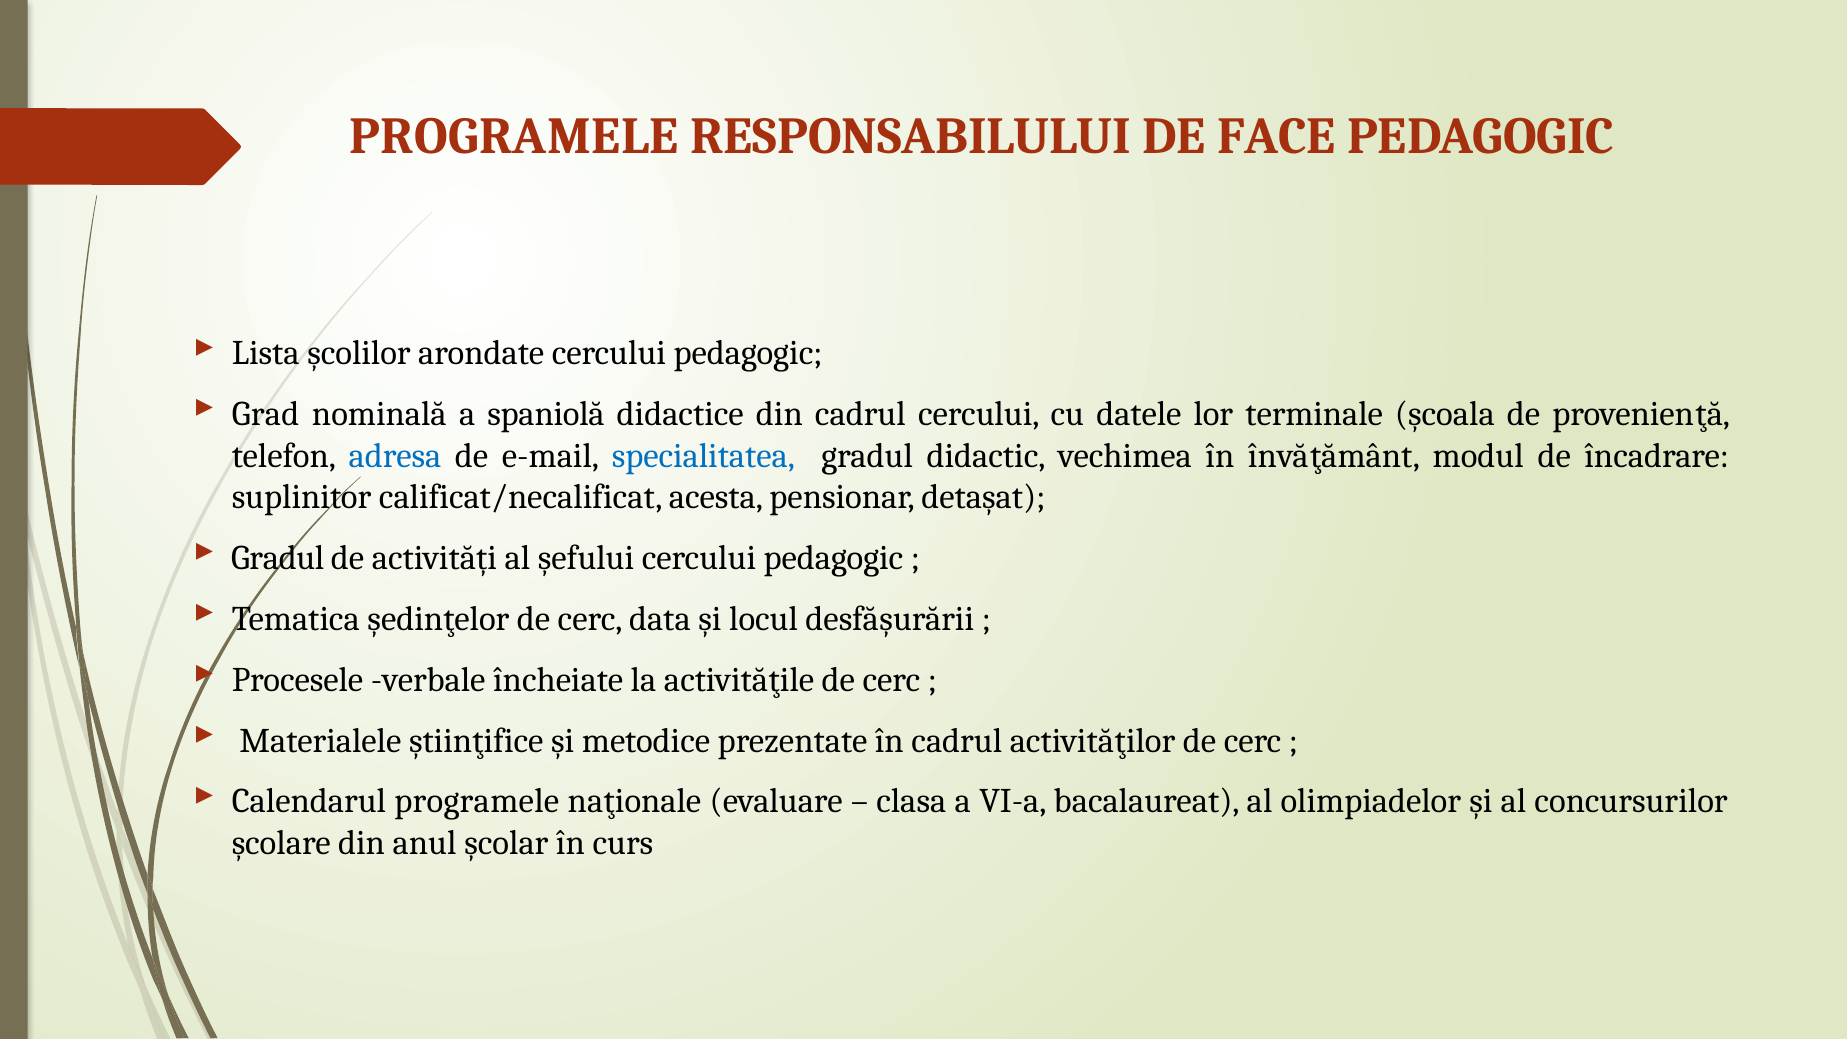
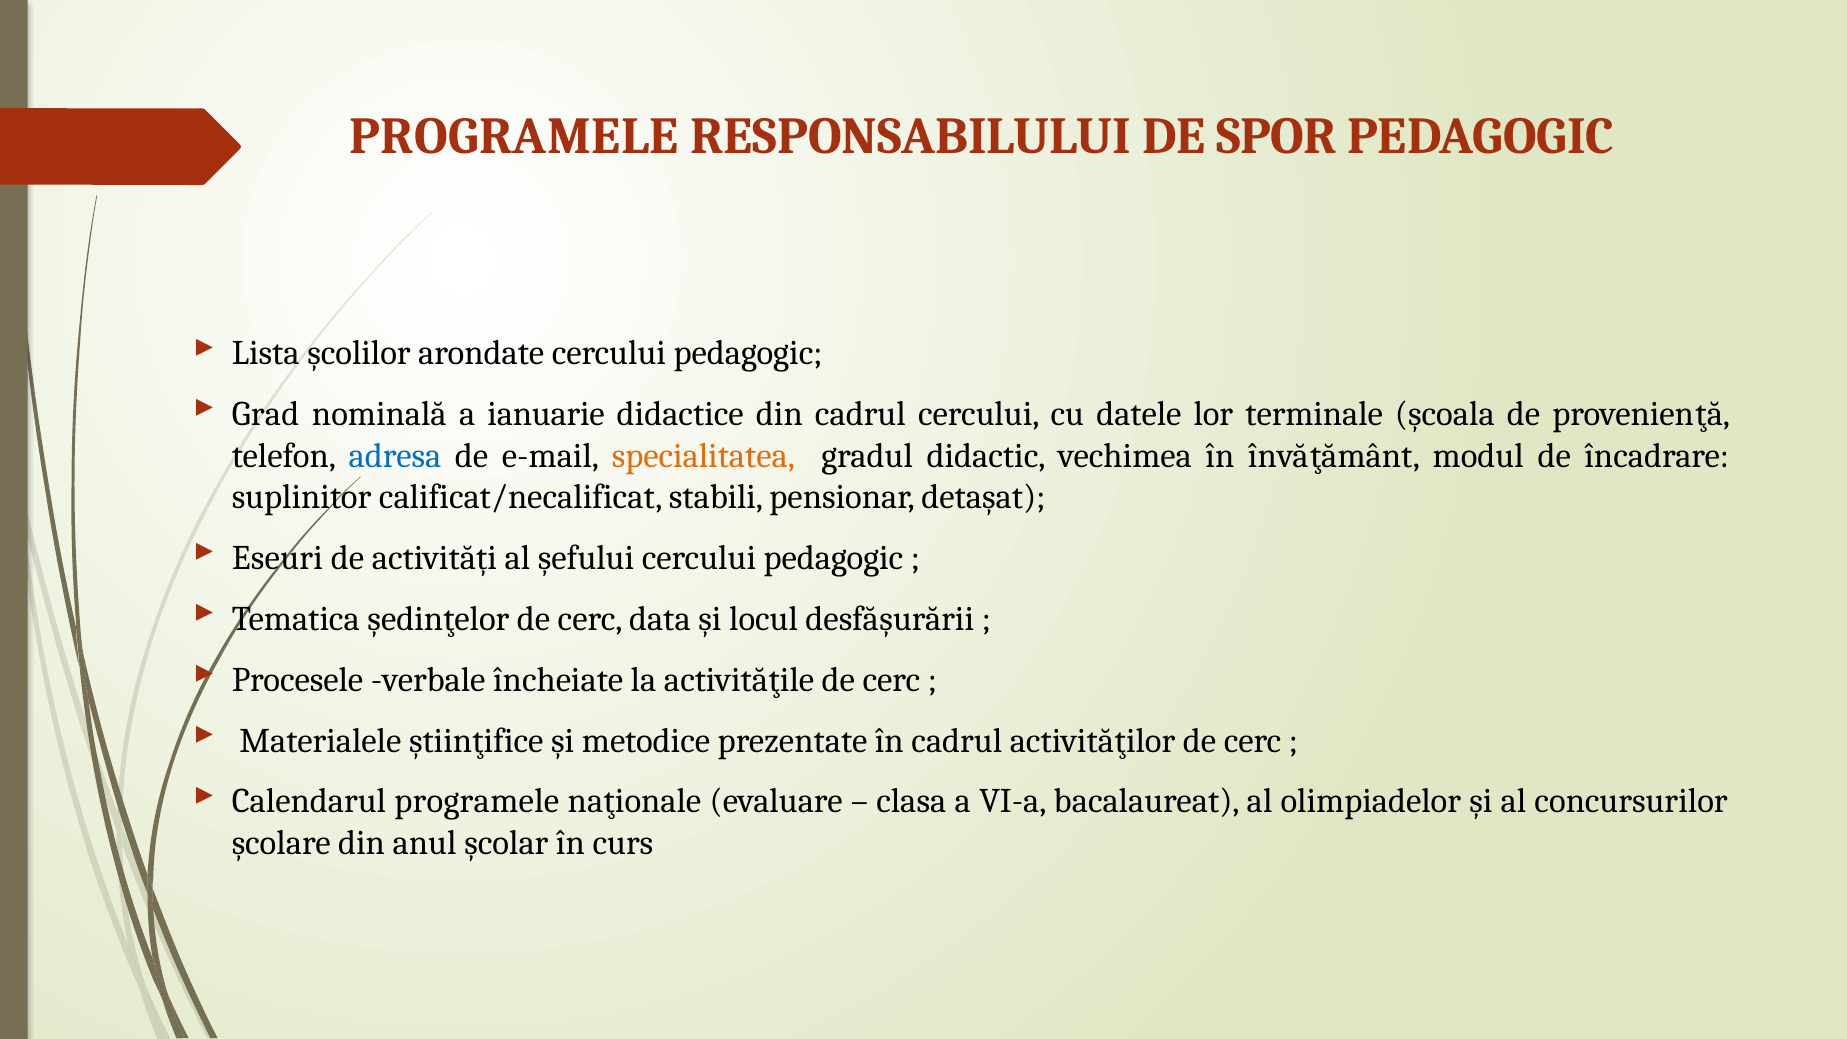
FACE: FACE -> SPOR
spaniolă: spaniolă -> ianuarie
specialitatea colour: blue -> orange
acesta: acesta -> stabili
Gradul at (278, 558): Gradul -> Eseuri
